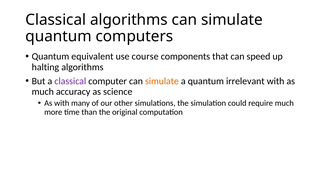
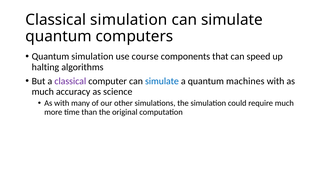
Classical algorithms: algorithms -> simulation
Quantum equivalent: equivalent -> simulation
simulate at (162, 81) colour: orange -> blue
irrelevant: irrelevant -> machines
